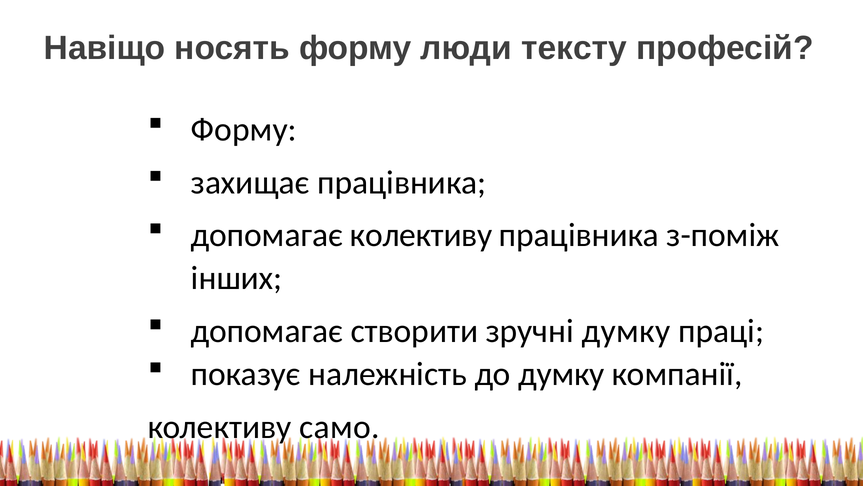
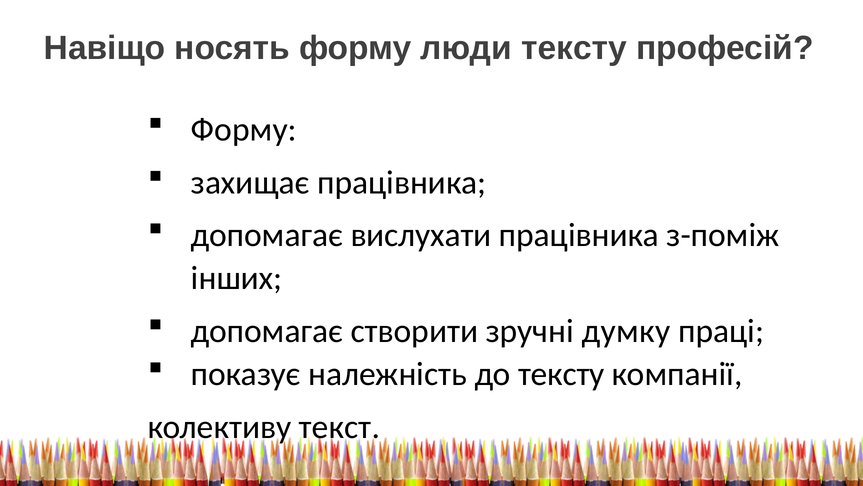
допомагає колективу: колективу -> вислухати
до думку: думку -> тексту
само: само -> текст
